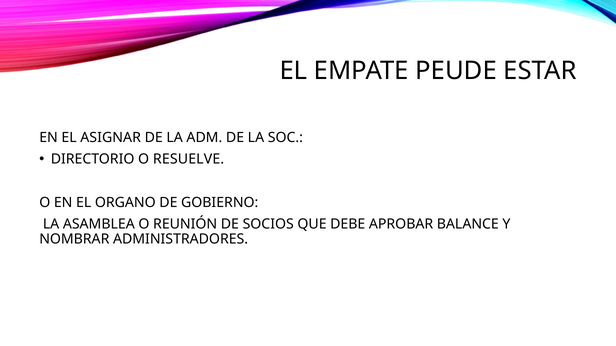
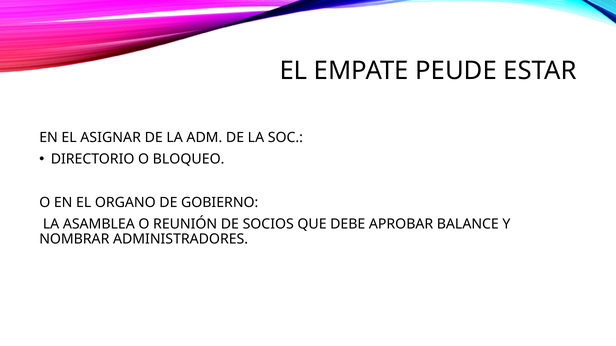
RESUELVE: RESUELVE -> BLOQUEO
